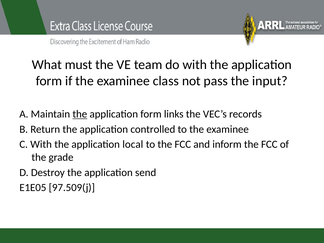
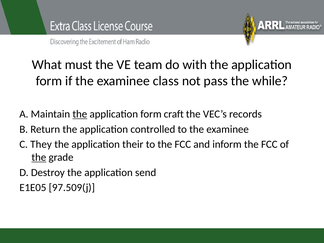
input: input -> while
links: links -> craft
C With: With -> They
local: local -> their
the at (39, 157) underline: none -> present
